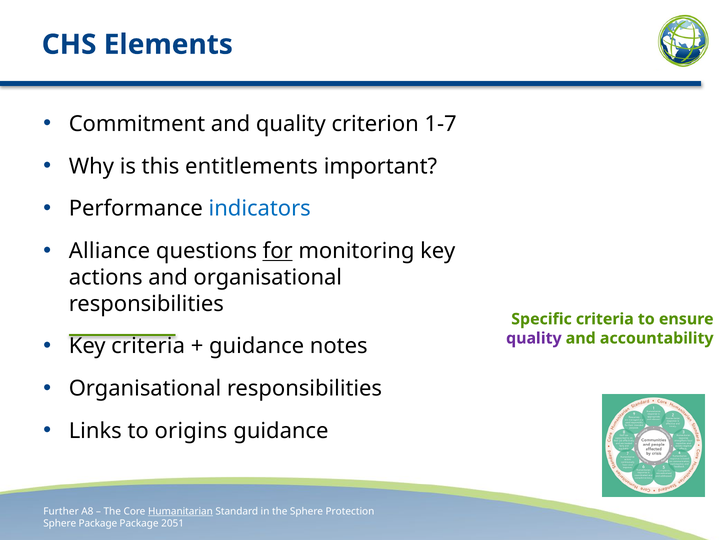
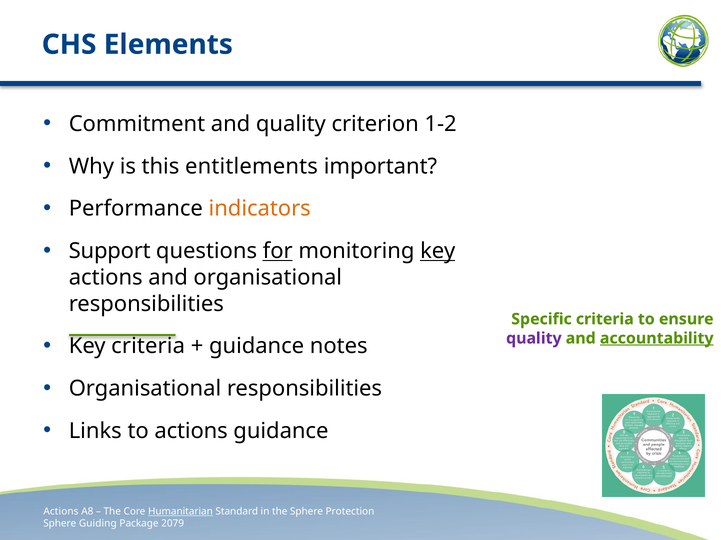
1-7: 1-7 -> 1-2
indicators colour: blue -> orange
Alliance: Alliance -> Support
key at (438, 251) underline: none -> present
accountability underline: none -> present
to origins: origins -> actions
Further at (61, 512): Further -> Actions
Sphere Package: Package -> Guiding
2051: 2051 -> 2079
